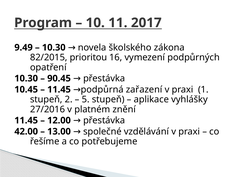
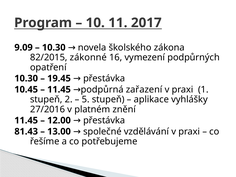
9.49: 9.49 -> 9.09
prioritou: prioritou -> zákonné
90.45: 90.45 -> 19.45
42.00: 42.00 -> 81.43
